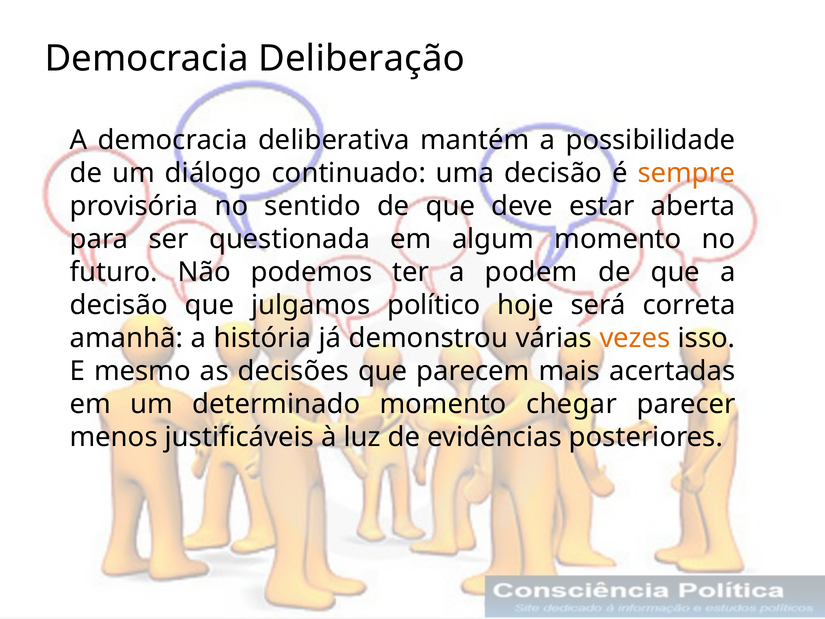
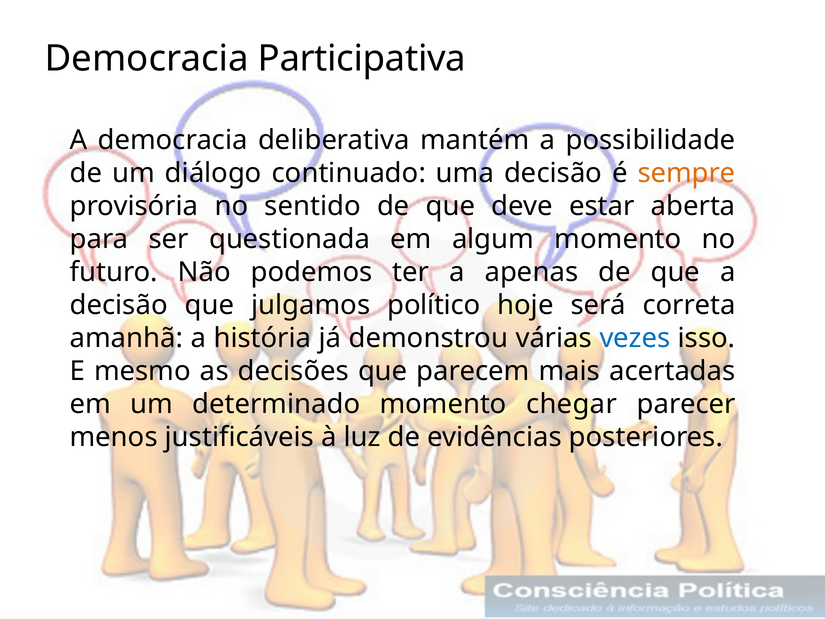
Deliberação: Deliberação -> Participativa
podem: podem -> apenas
vezes colour: orange -> blue
